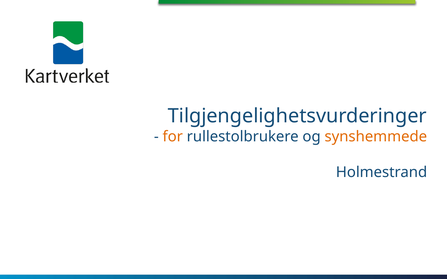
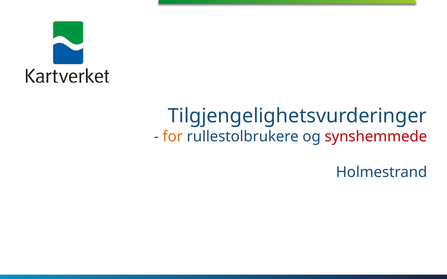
synshemmede colour: orange -> red
